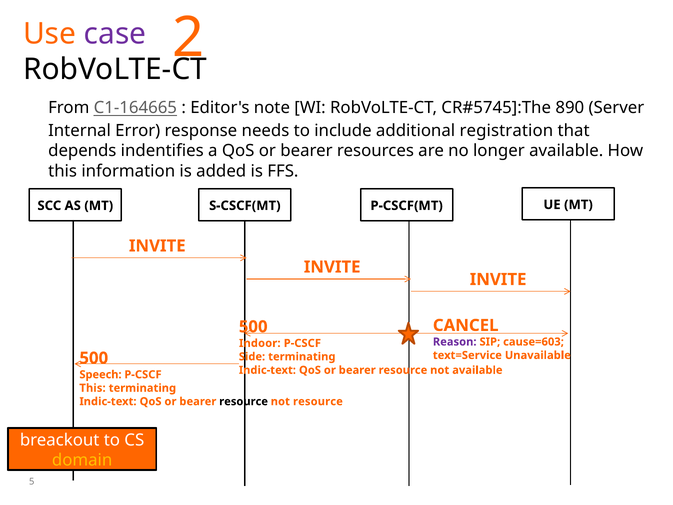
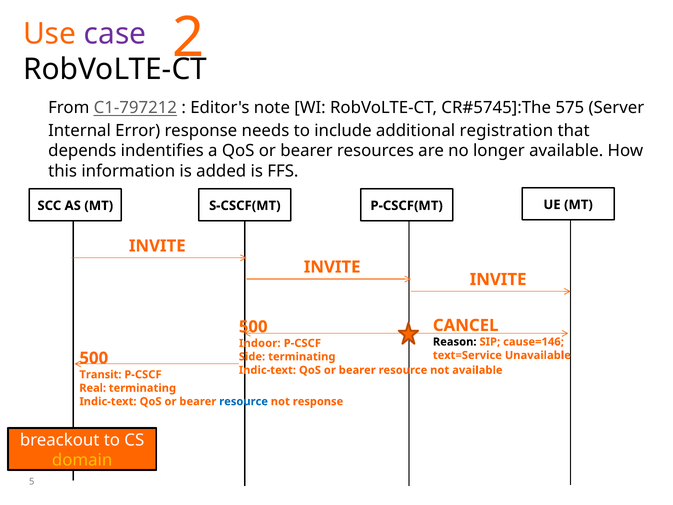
C1-164665: C1-164665 -> C1-797212
890: 890 -> 575
Reason colour: purple -> black
cause=603: cause=603 -> cause=146
Speech: Speech -> Transit
This at (93, 388): This -> Real
resource at (244, 401) colour: black -> blue
not resource: resource -> response
